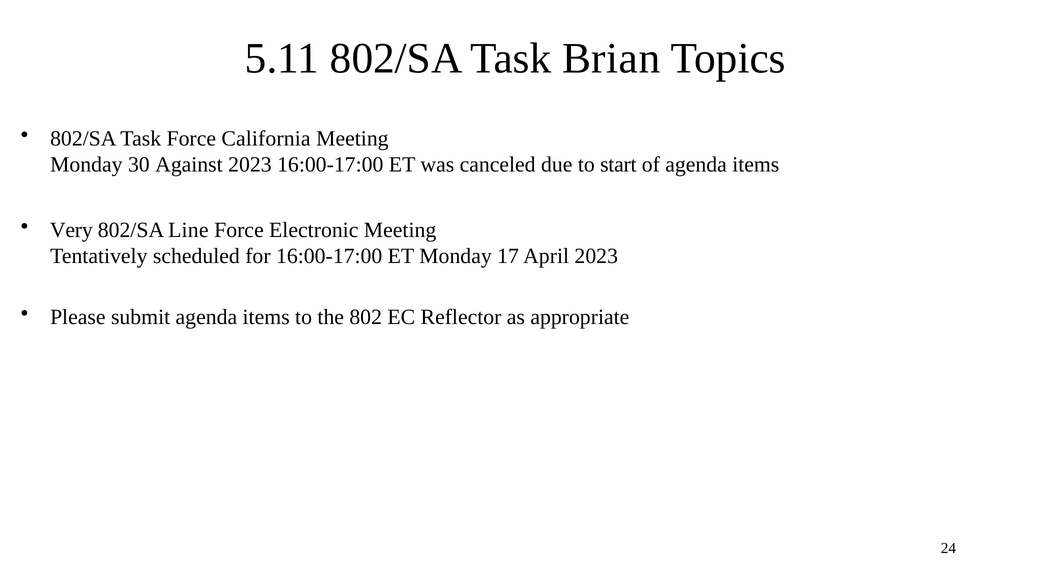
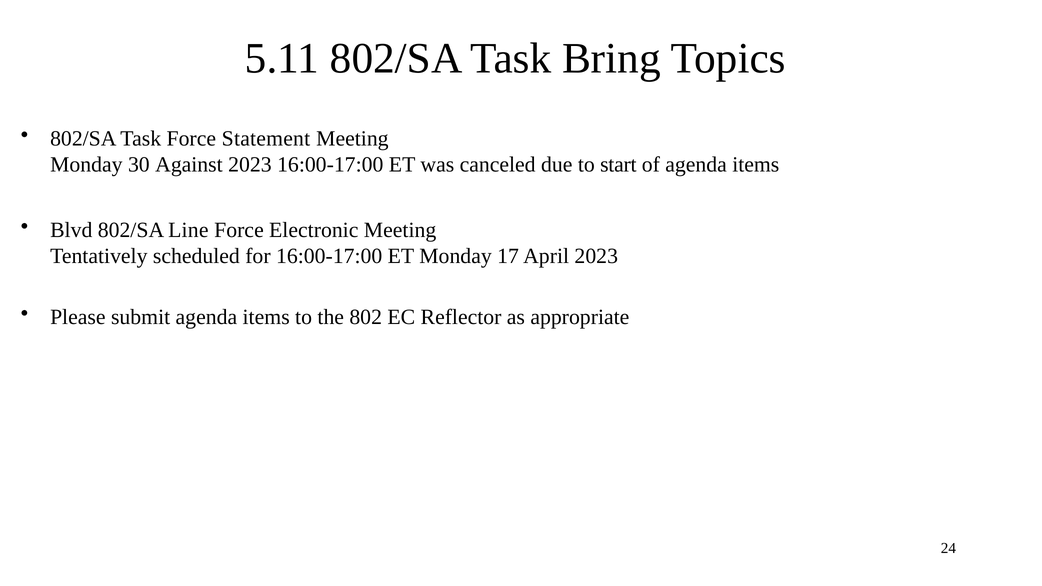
Brian: Brian -> Bring
California: California -> Statement
Very: Very -> Blvd
